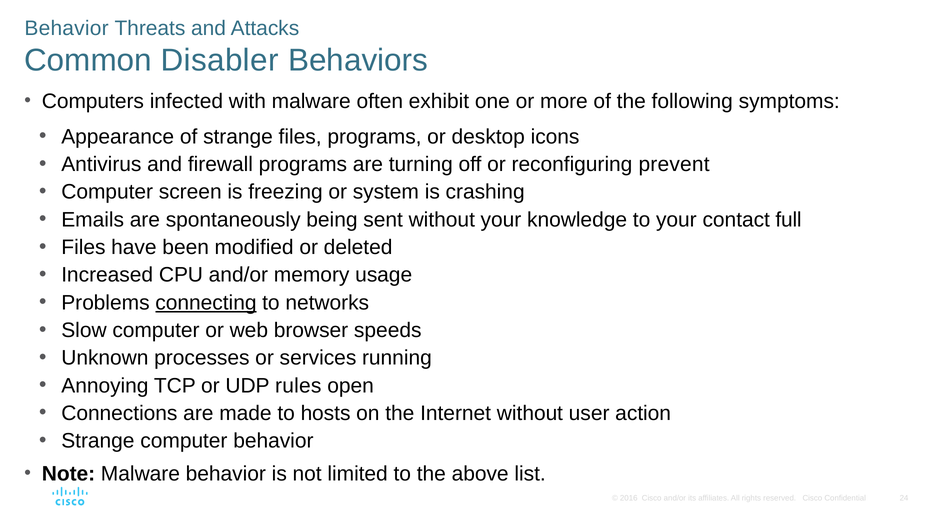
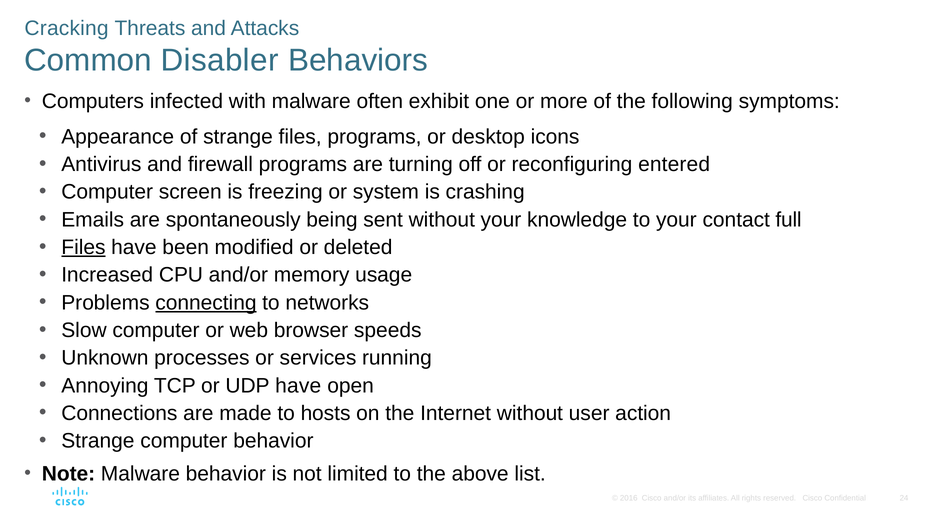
Behavior at (67, 28): Behavior -> Cracking
prevent: prevent -> entered
Files at (83, 247) underline: none -> present
UDP rules: rules -> have
